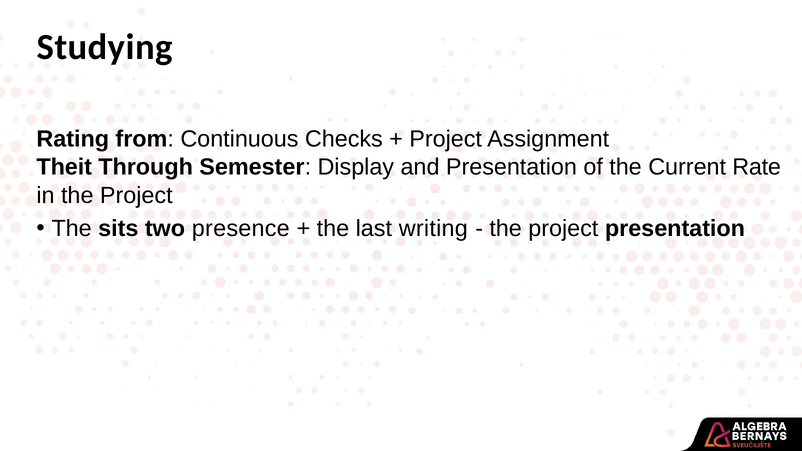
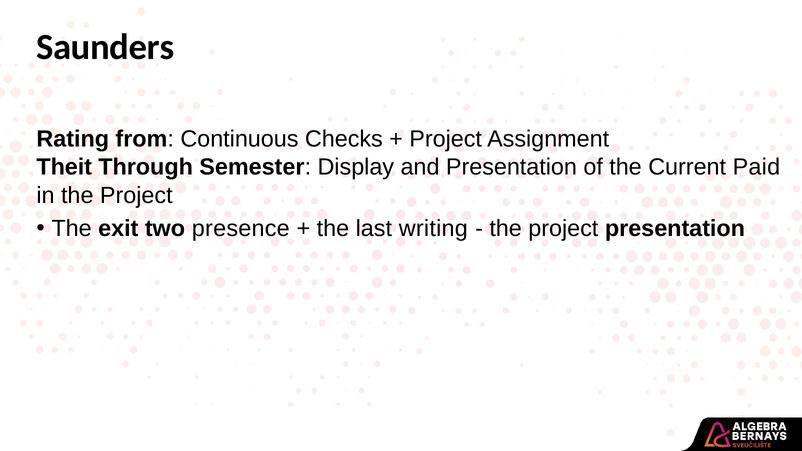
Studying: Studying -> Saunders
Rate: Rate -> Paid
sits: sits -> exit
